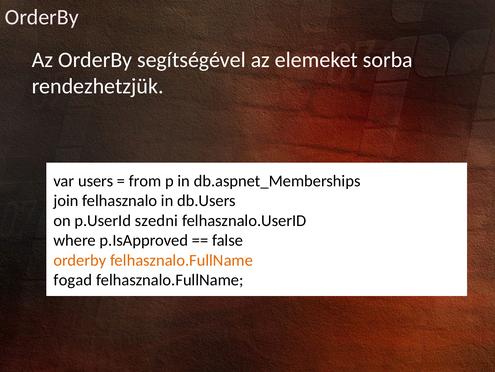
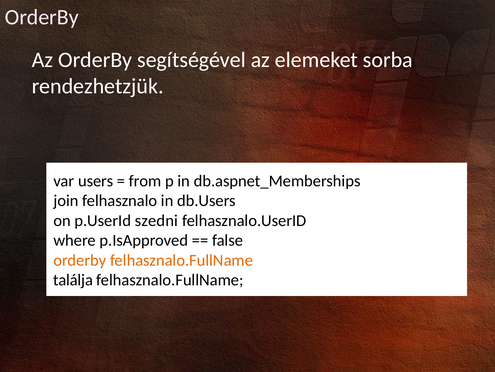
fogad: fogad -> találja
